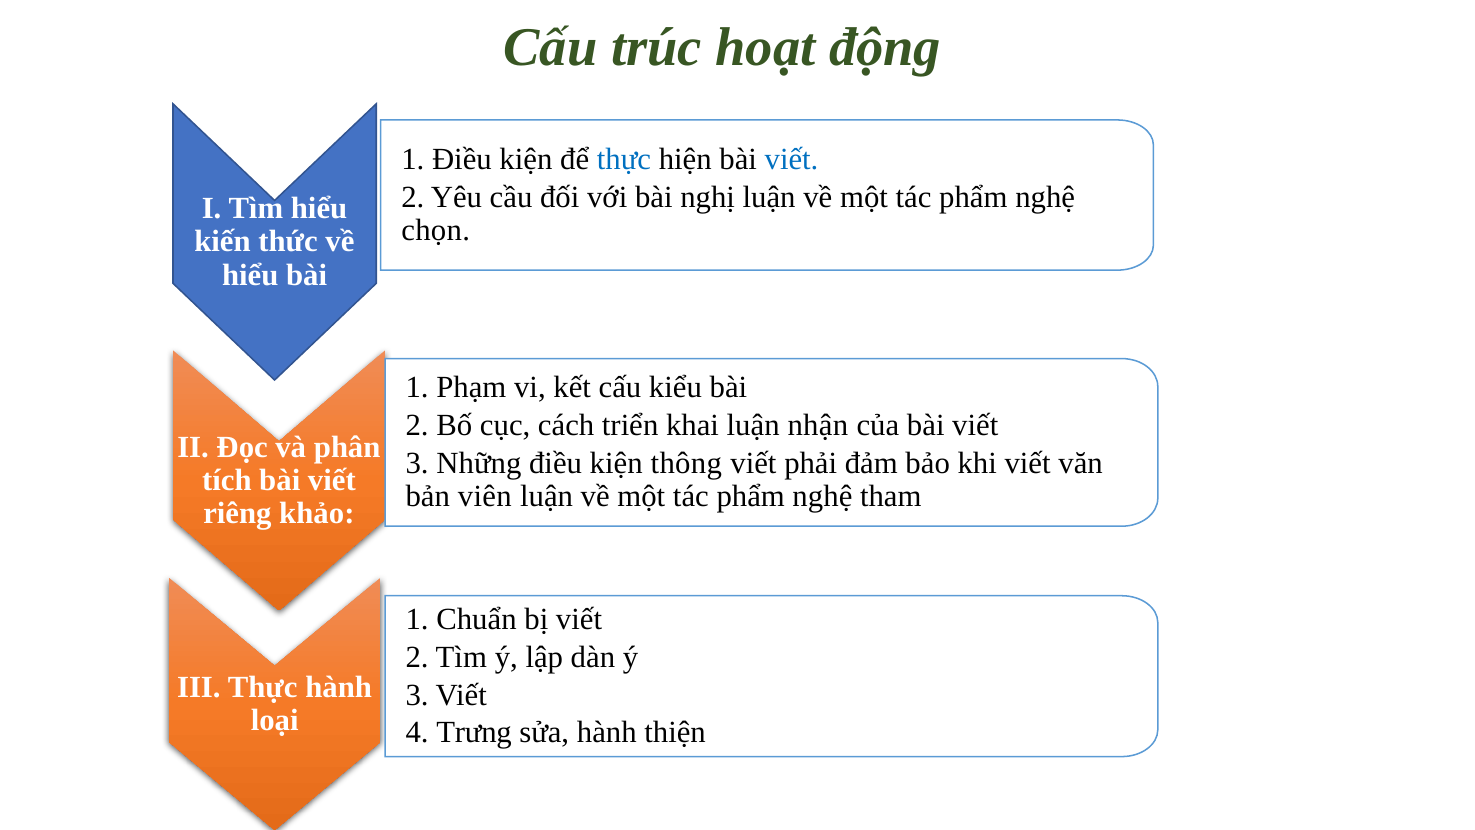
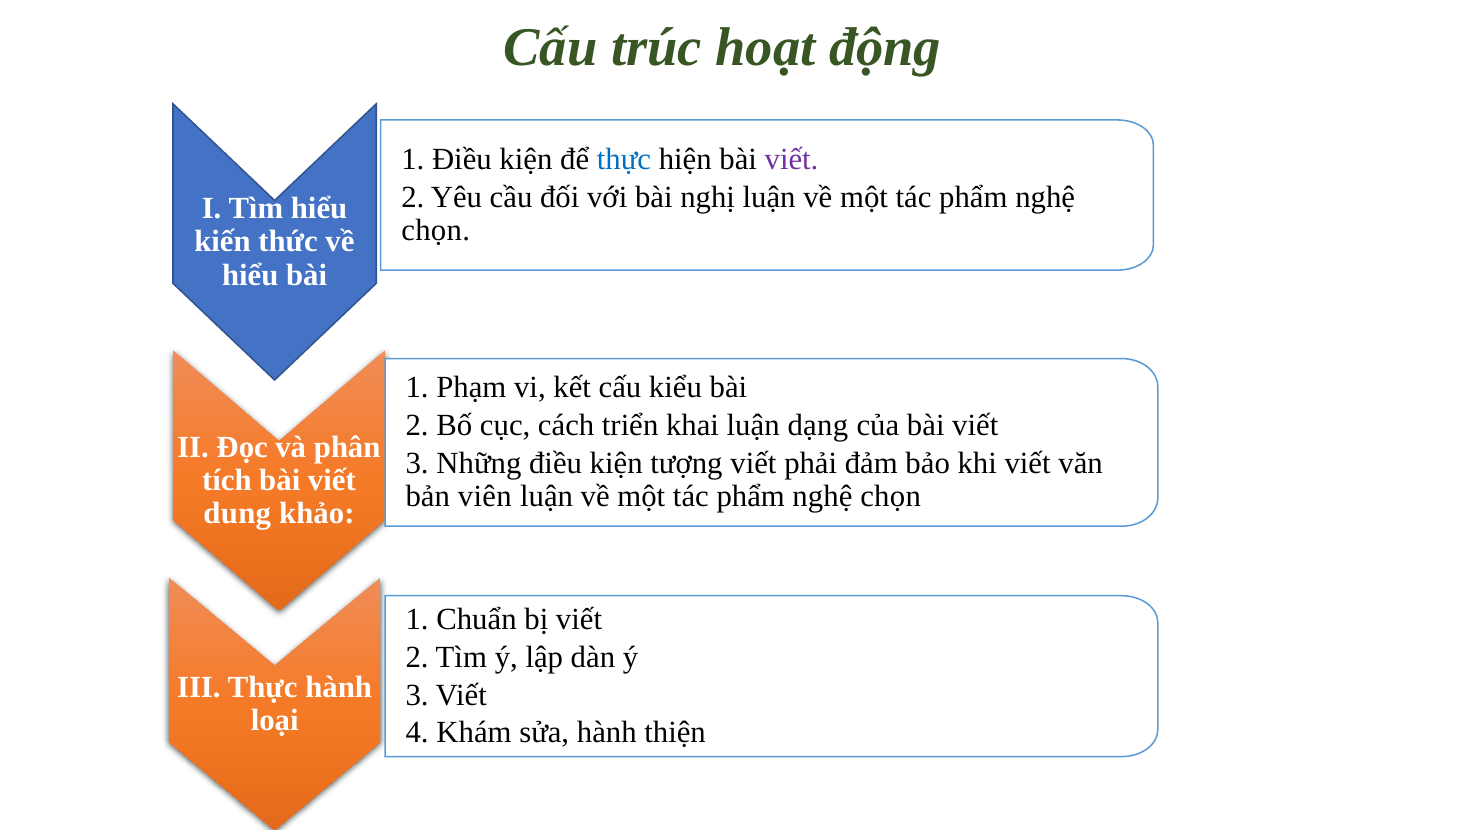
viết at (792, 159) colour: blue -> purple
nhận: nhận -> dạng
thông: thông -> tượng
tham at (891, 496): tham -> chọn
riêng: riêng -> dung
Trưng: Trưng -> Khám
